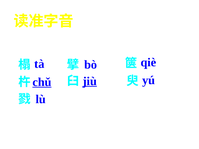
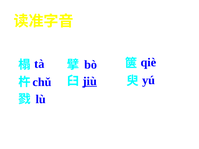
chǔ underline: present -> none
